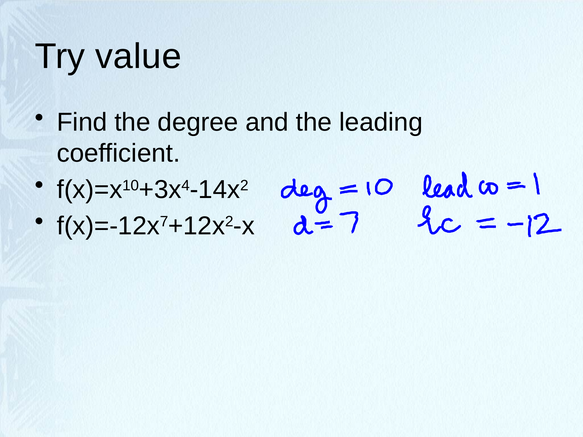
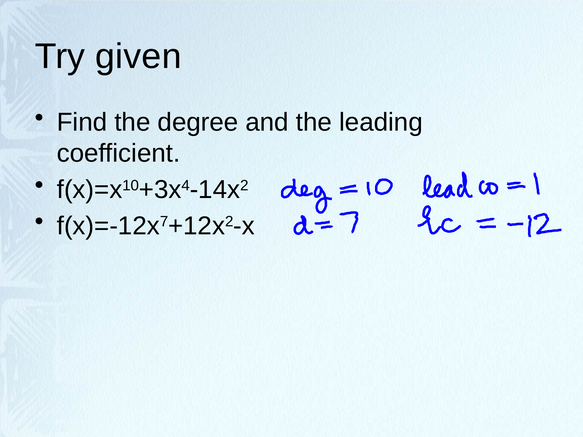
value: value -> given
